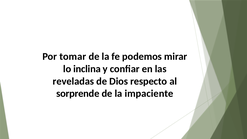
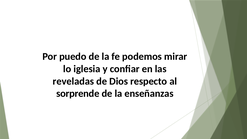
tomar: tomar -> puedo
inclina: inclina -> iglesia
impaciente: impaciente -> enseñanzas
